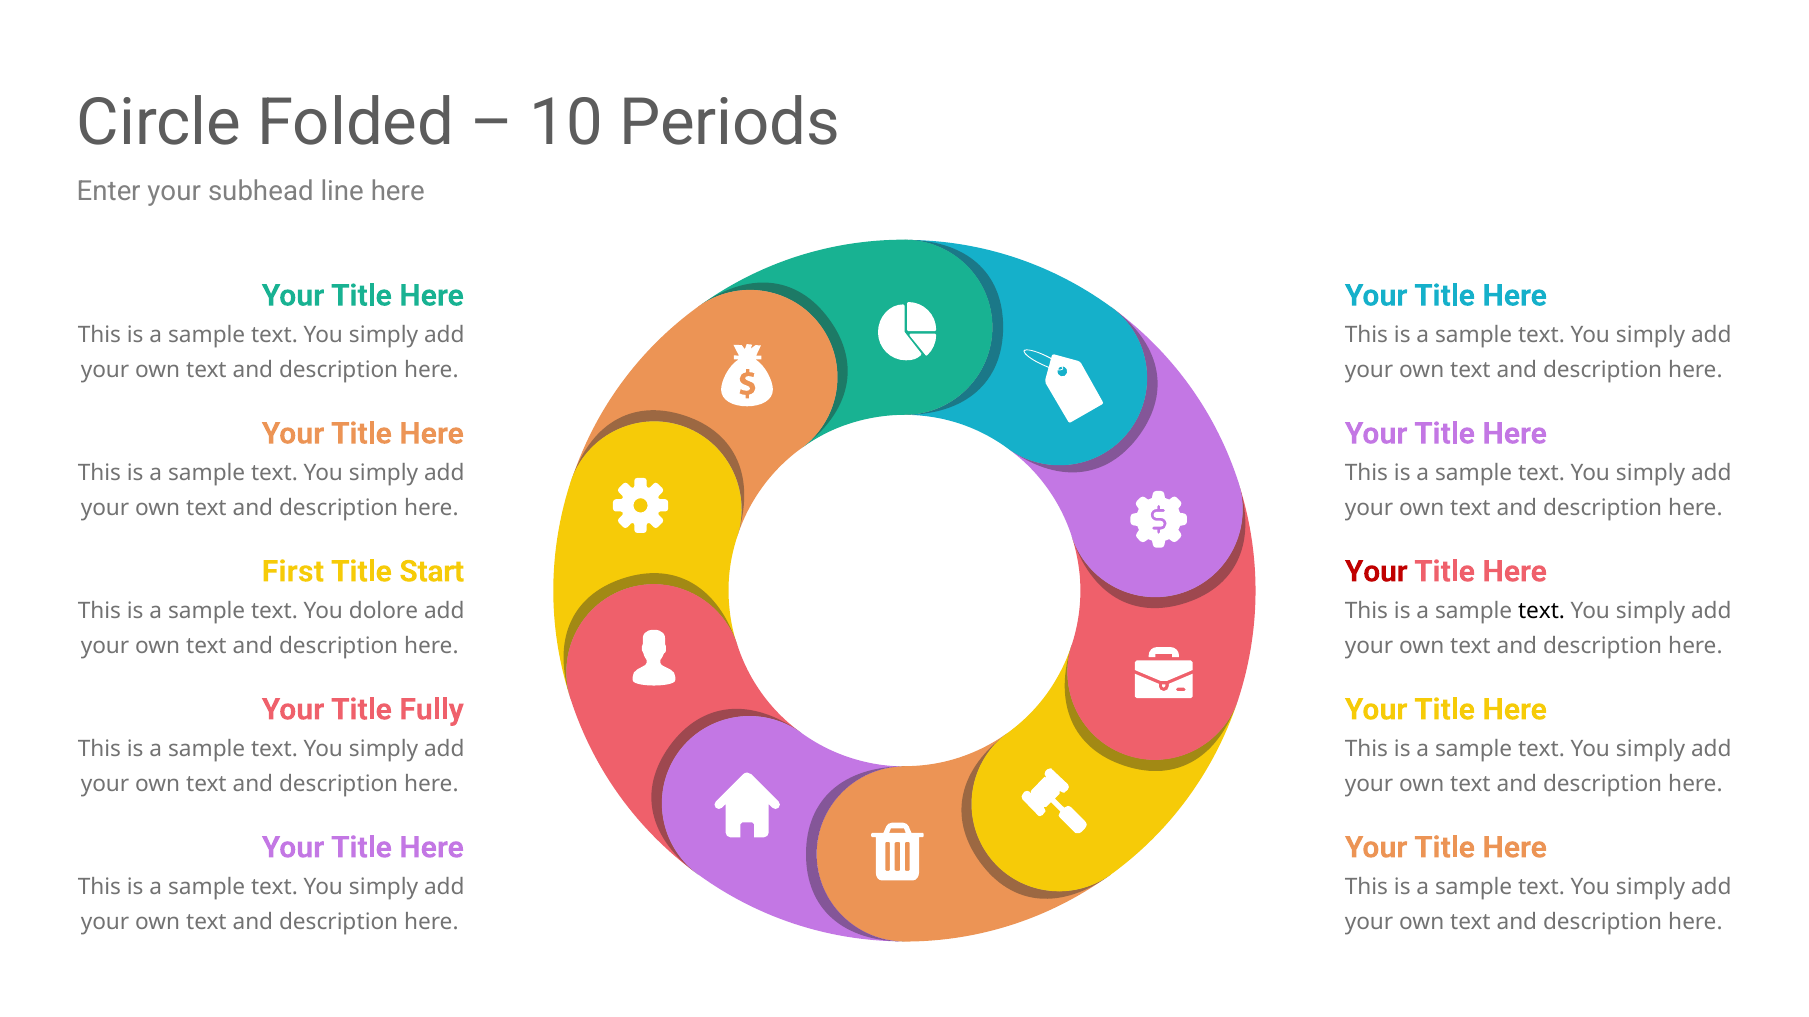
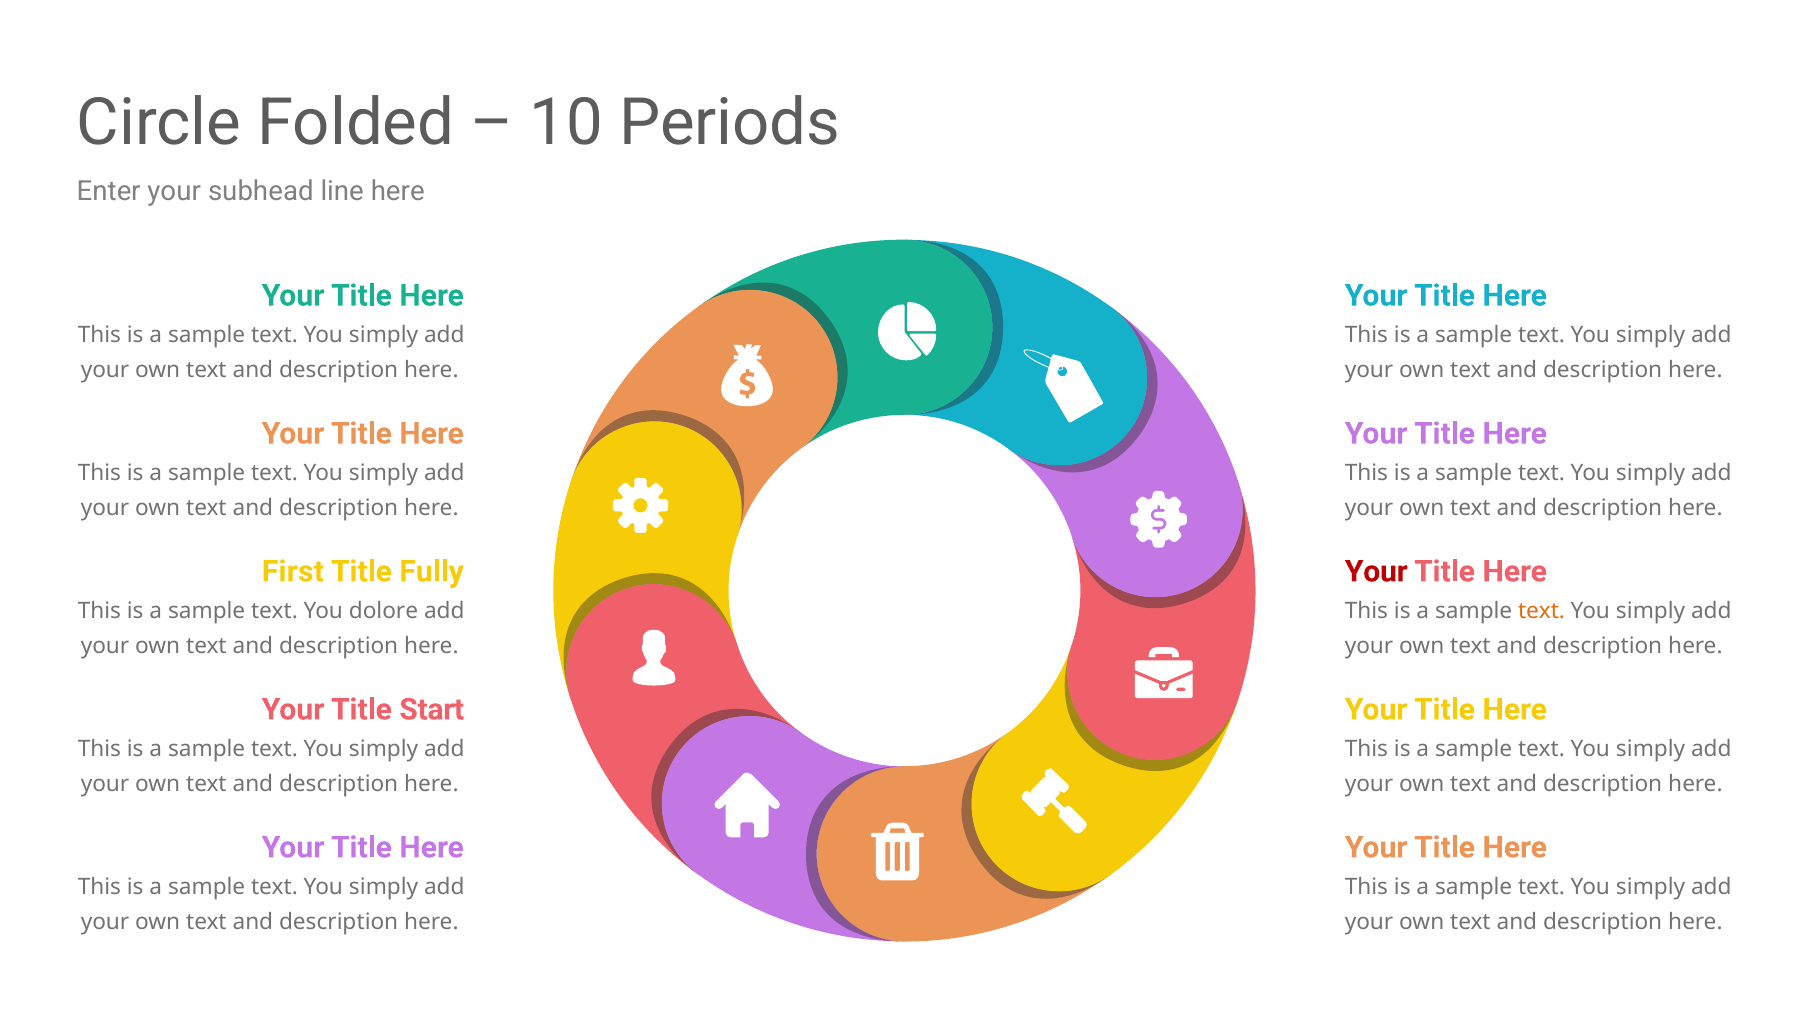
Start: Start -> Fully
text at (1542, 611) colour: black -> orange
Fully: Fully -> Start
